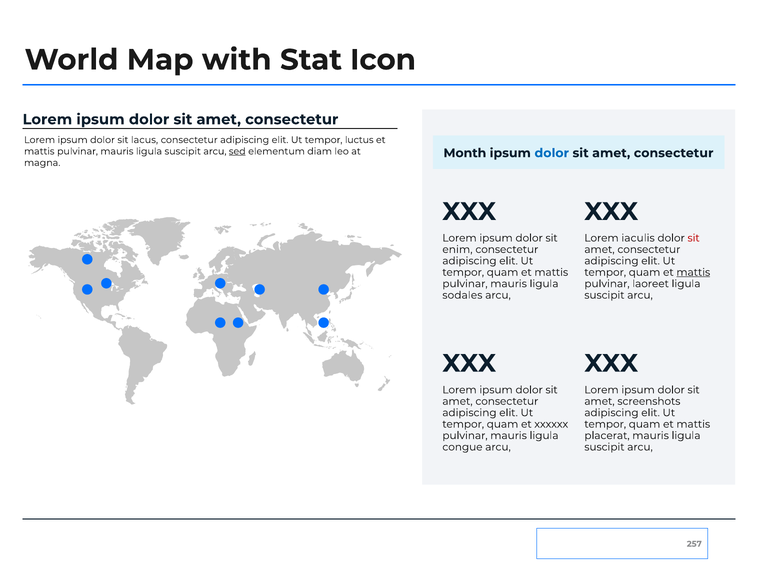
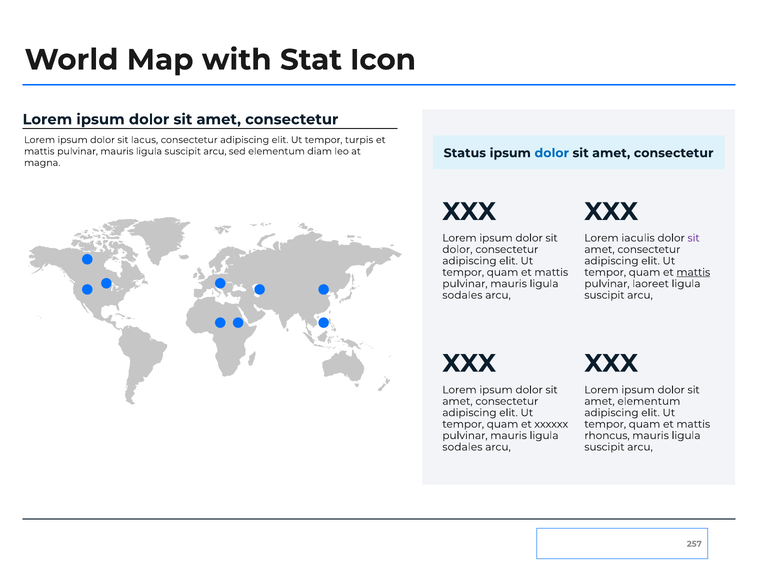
luctus: luctus -> turpis
sed underline: present -> none
Month: Month -> Status
sit at (694, 238) colour: red -> purple
enim at (457, 249): enim -> dolor
amet screenshots: screenshots -> elementum
placerat: placerat -> rhoncus
congue at (462, 447): congue -> sodales
